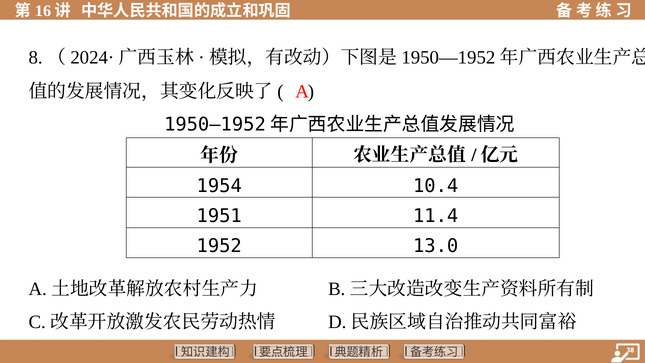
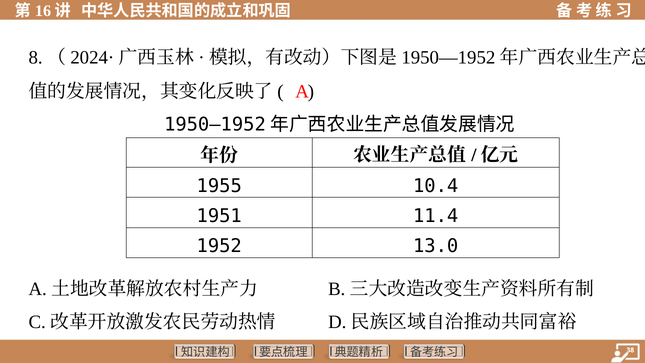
1954: 1954 -> 1955
